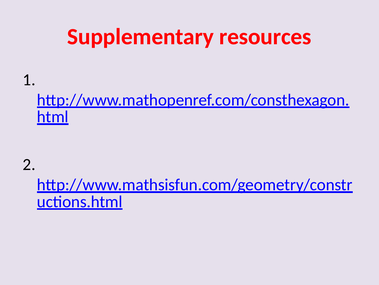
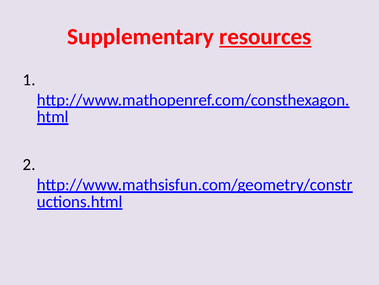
resources underline: none -> present
